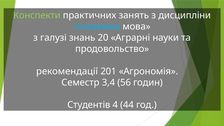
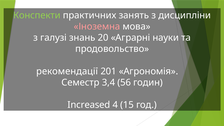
Іноземна colour: light blue -> pink
Студентів: Студентів -> Increased
44: 44 -> 15
